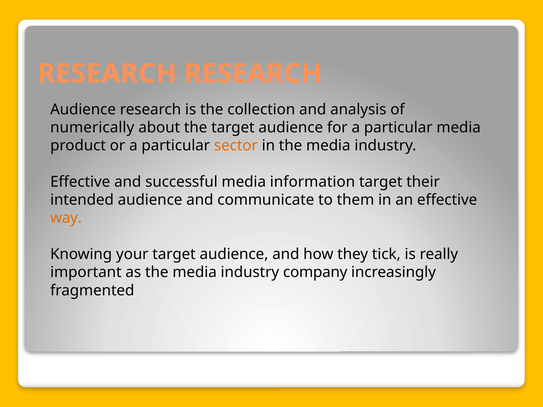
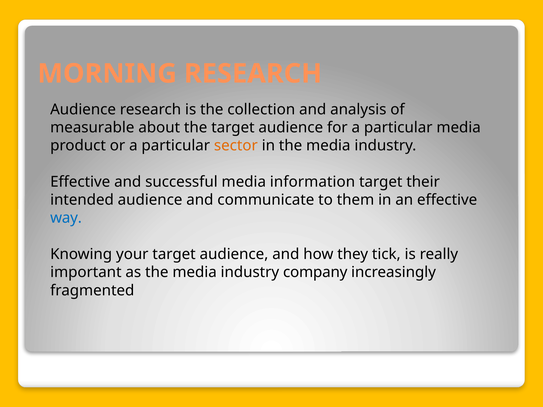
RESEARCH at (107, 74): RESEARCH -> MORNING
numerically: numerically -> measurable
way colour: orange -> blue
